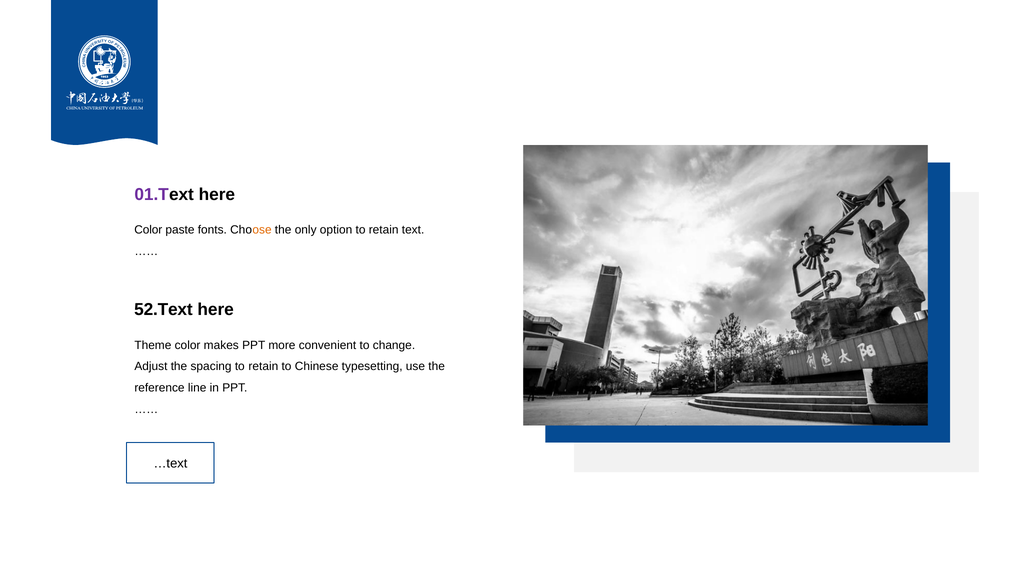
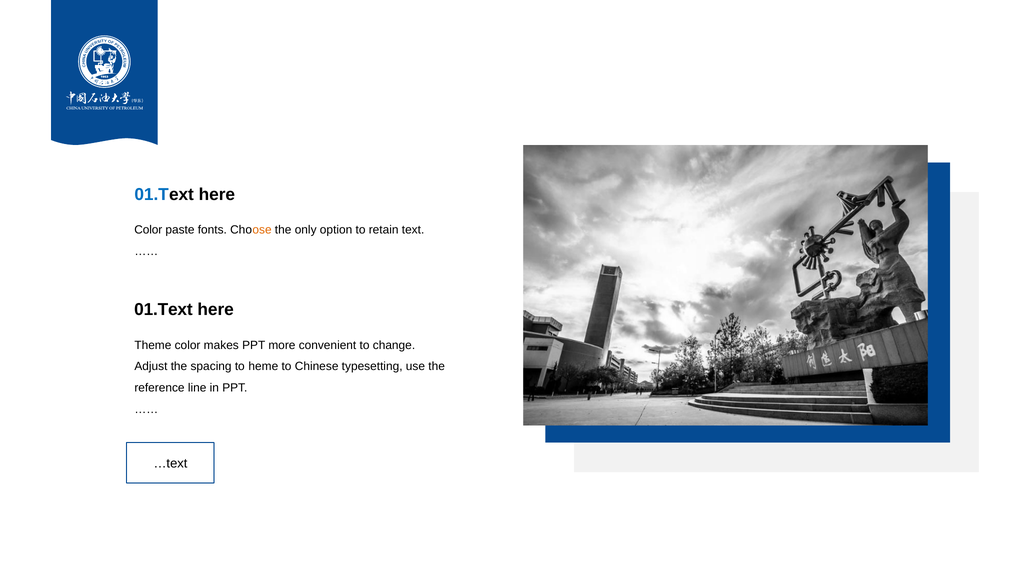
01.T colour: purple -> blue
52.Tex: 52.Tex -> 01.Tex
spacing to retain: retain -> heme
